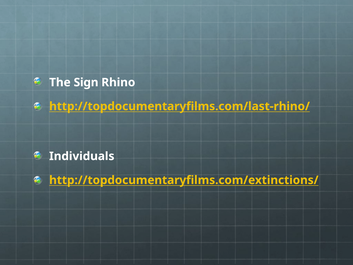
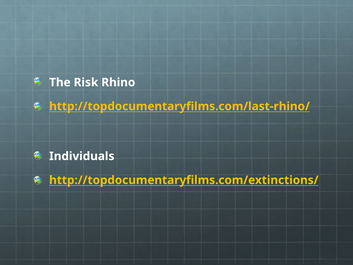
Sign: Sign -> Risk
